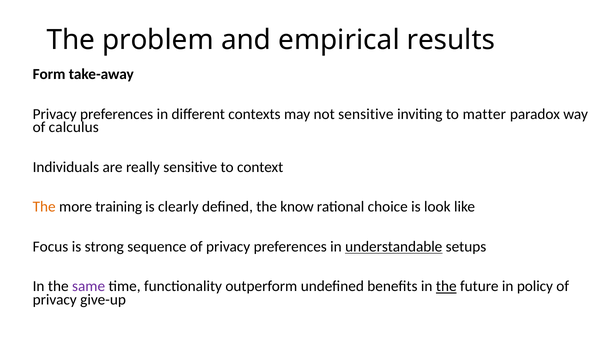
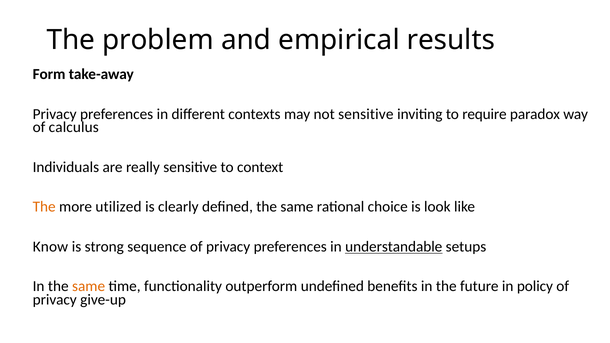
matter: matter -> require
training: training -> utilized
defined the know: know -> same
Focus: Focus -> Know
same at (89, 287) colour: purple -> orange
the at (446, 287) underline: present -> none
